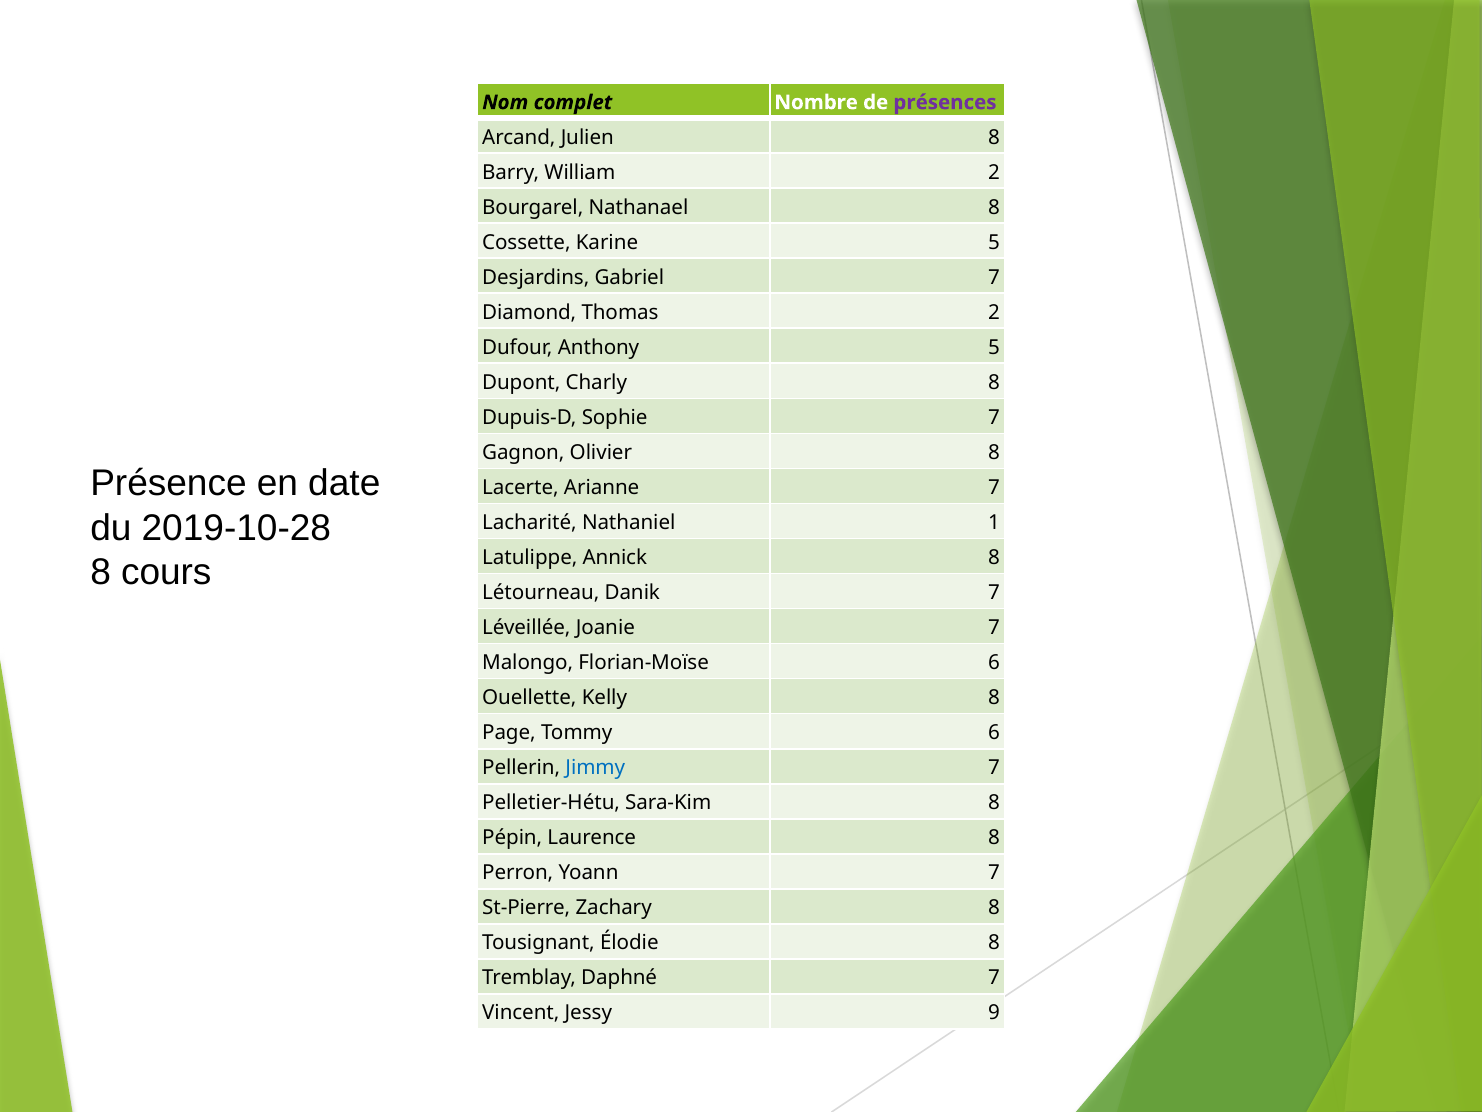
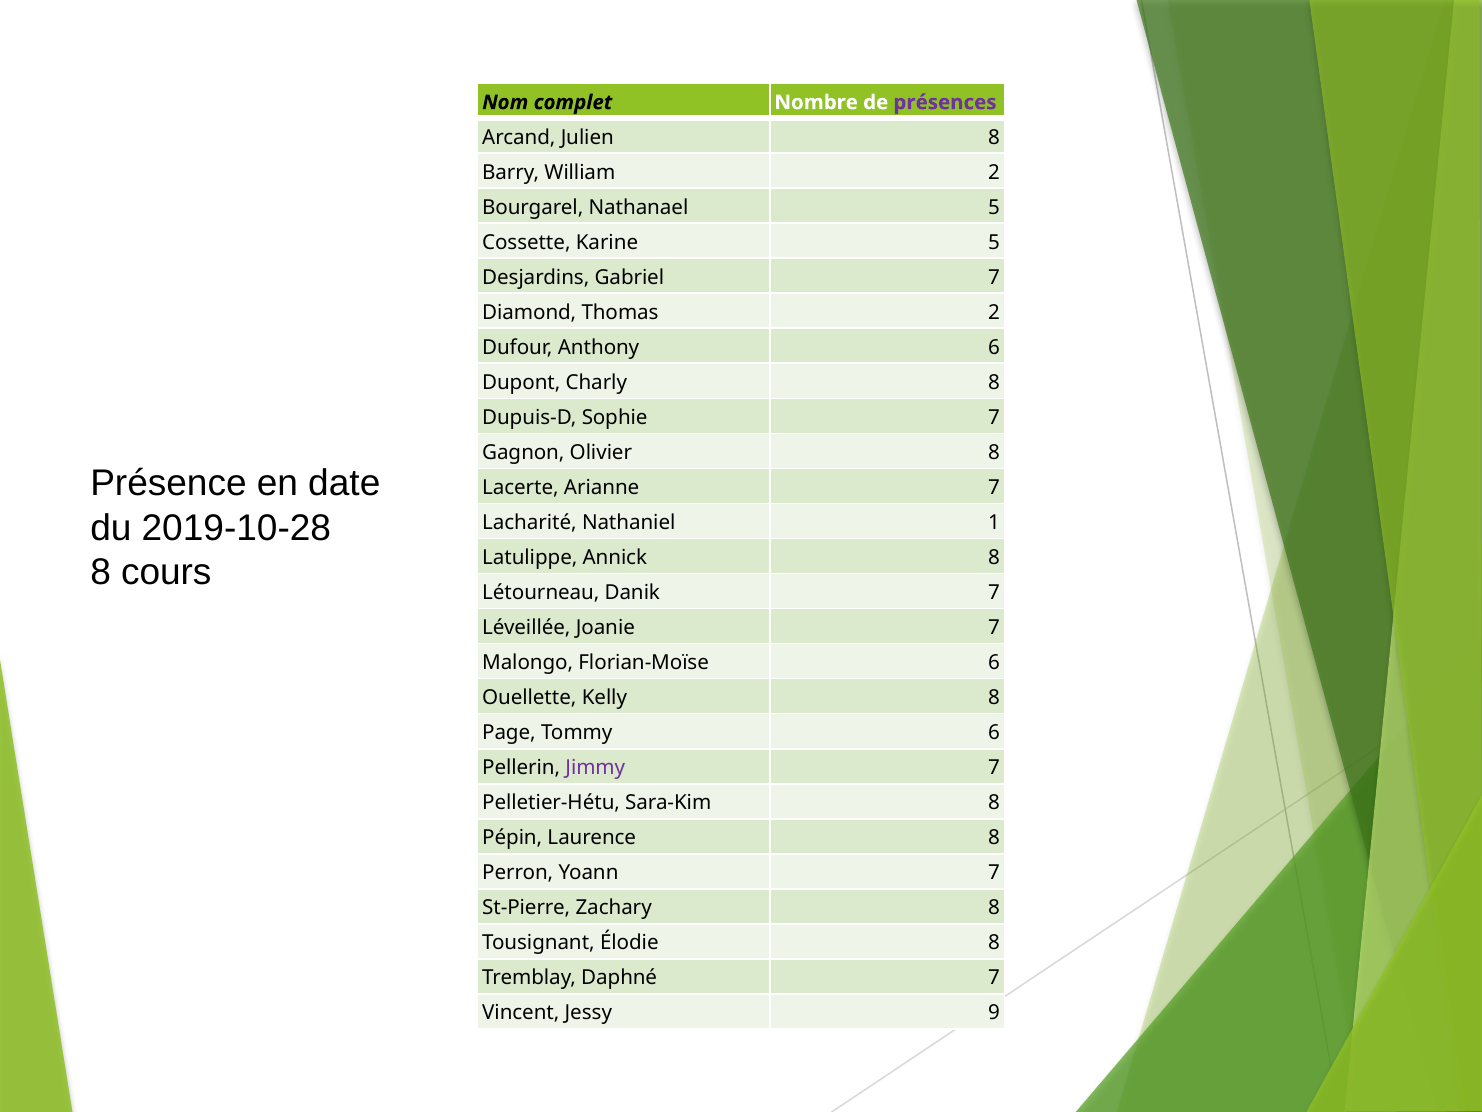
Nathanael 8: 8 -> 5
Anthony 5: 5 -> 6
Jimmy colour: blue -> purple
